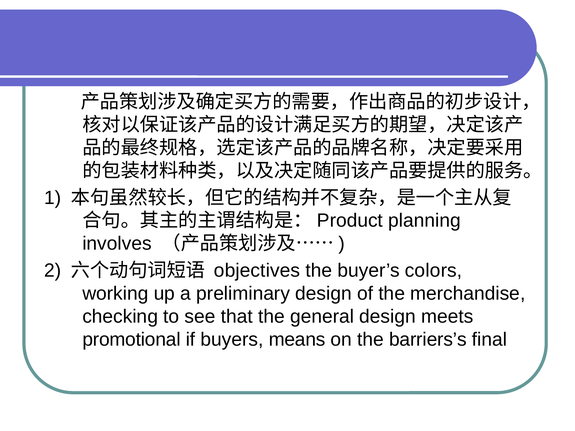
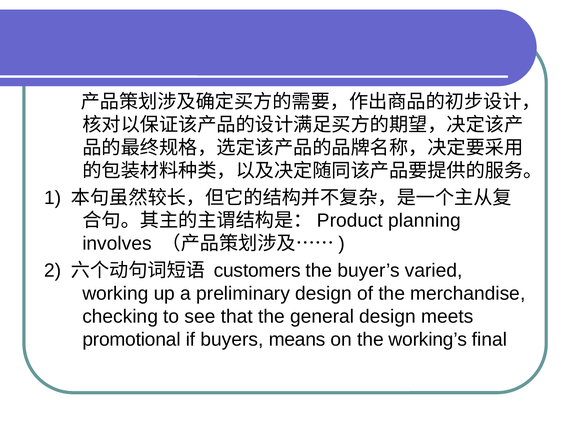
objectives: objectives -> customers
colors: colors -> varied
barriers’s: barriers’s -> working’s
